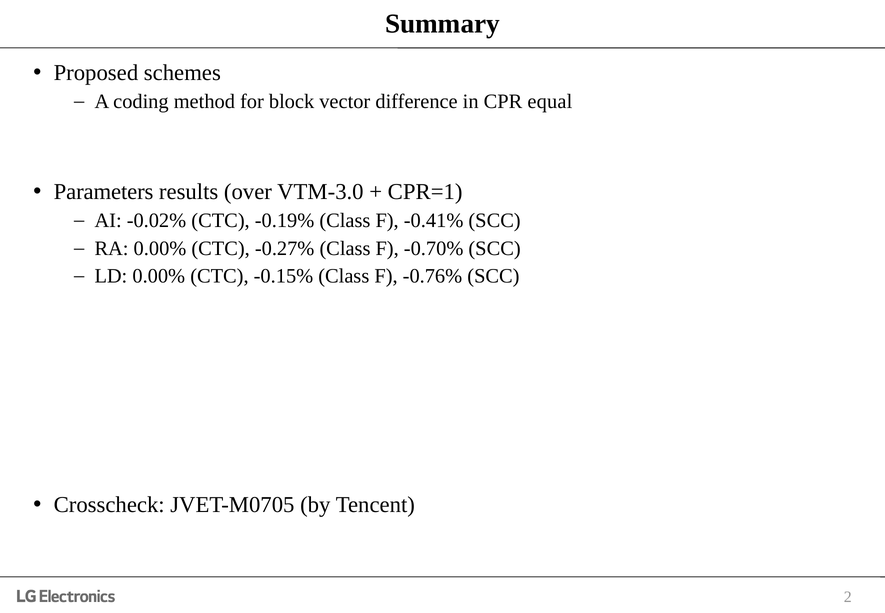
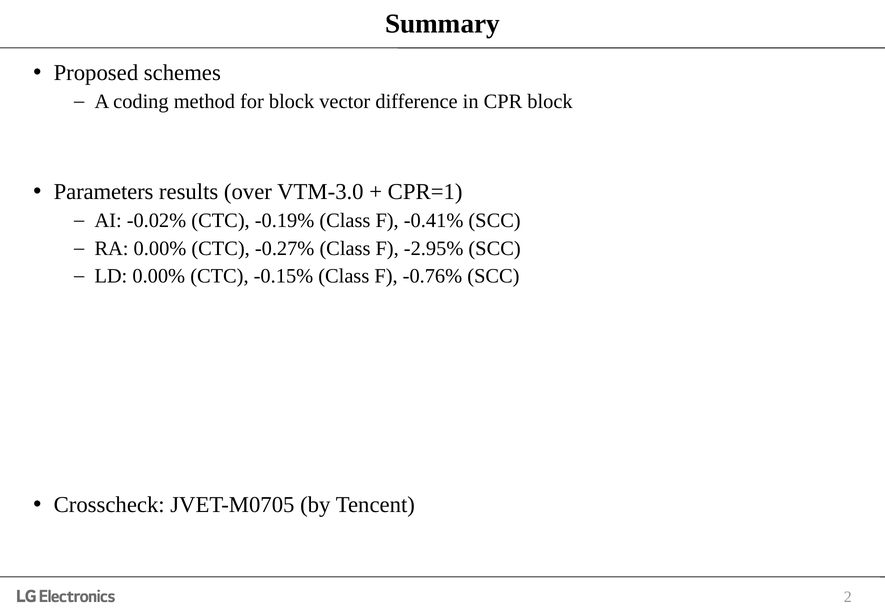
CPR equal: equal -> block
-0.70%: -0.70% -> -2.95%
